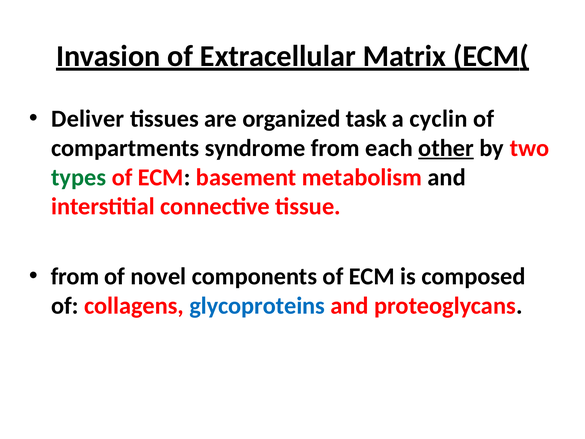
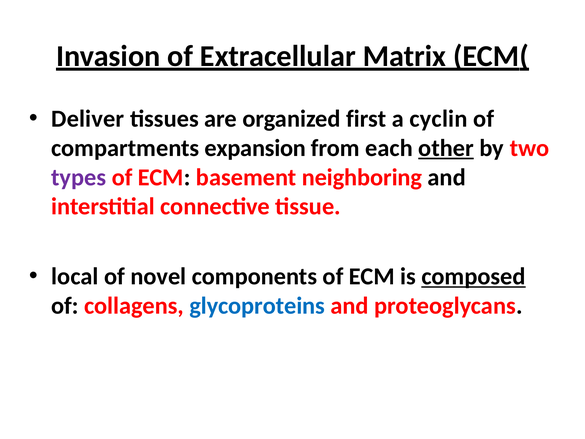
task: task -> first
syndrome: syndrome -> expansion
types colour: green -> purple
metabolism: metabolism -> neighboring
from at (75, 276): from -> local
composed underline: none -> present
